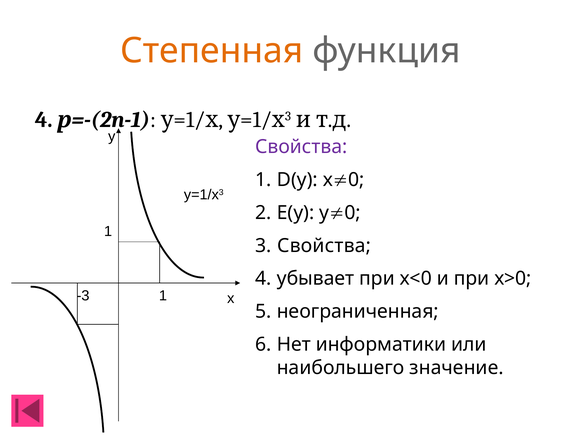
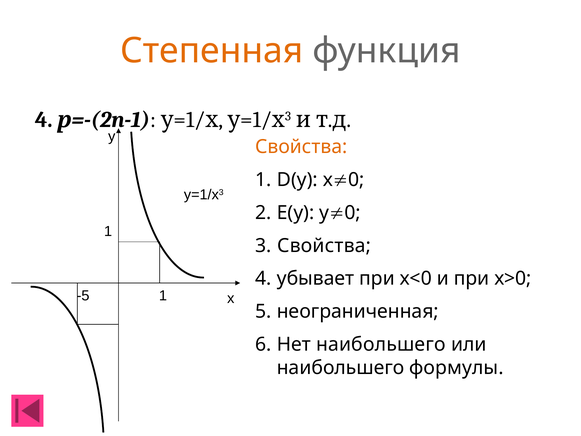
Свойства at (301, 147) colour: purple -> orange
-3: -3 -> -5
Нет информатики: информатики -> наибольшего
значение: значение -> формулы
